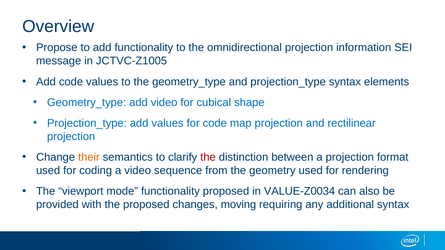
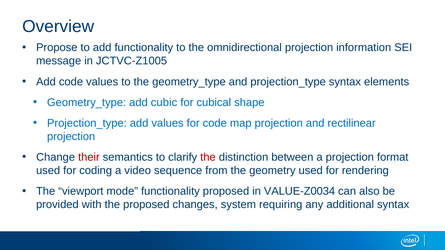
add video: video -> cubic
their colour: orange -> red
moving: moving -> system
